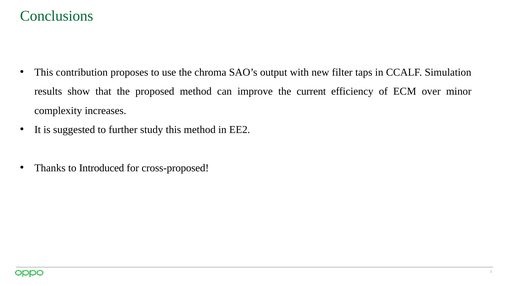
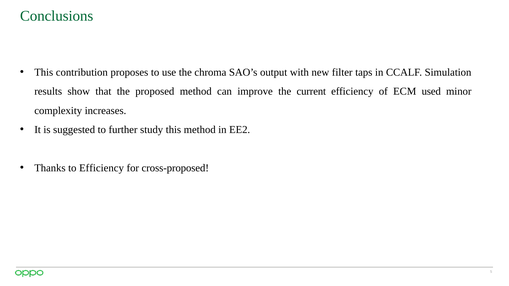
over: over -> used
to Introduced: Introduced -> Efficiency
